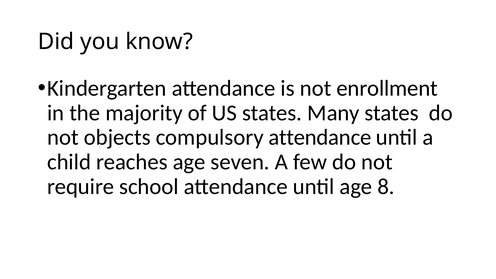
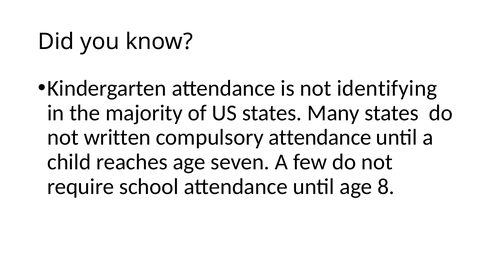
enrollment: enrollment -> identifying
objects: objects -> written
